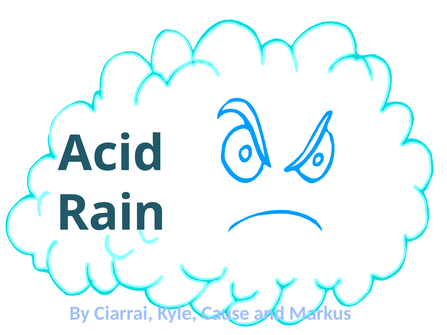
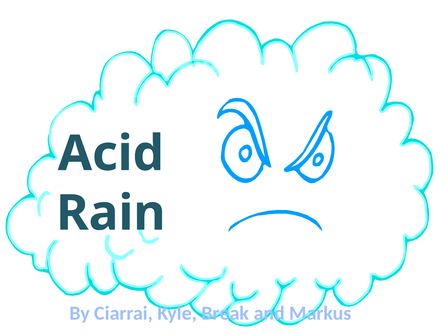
Cause: Cause -> Break
